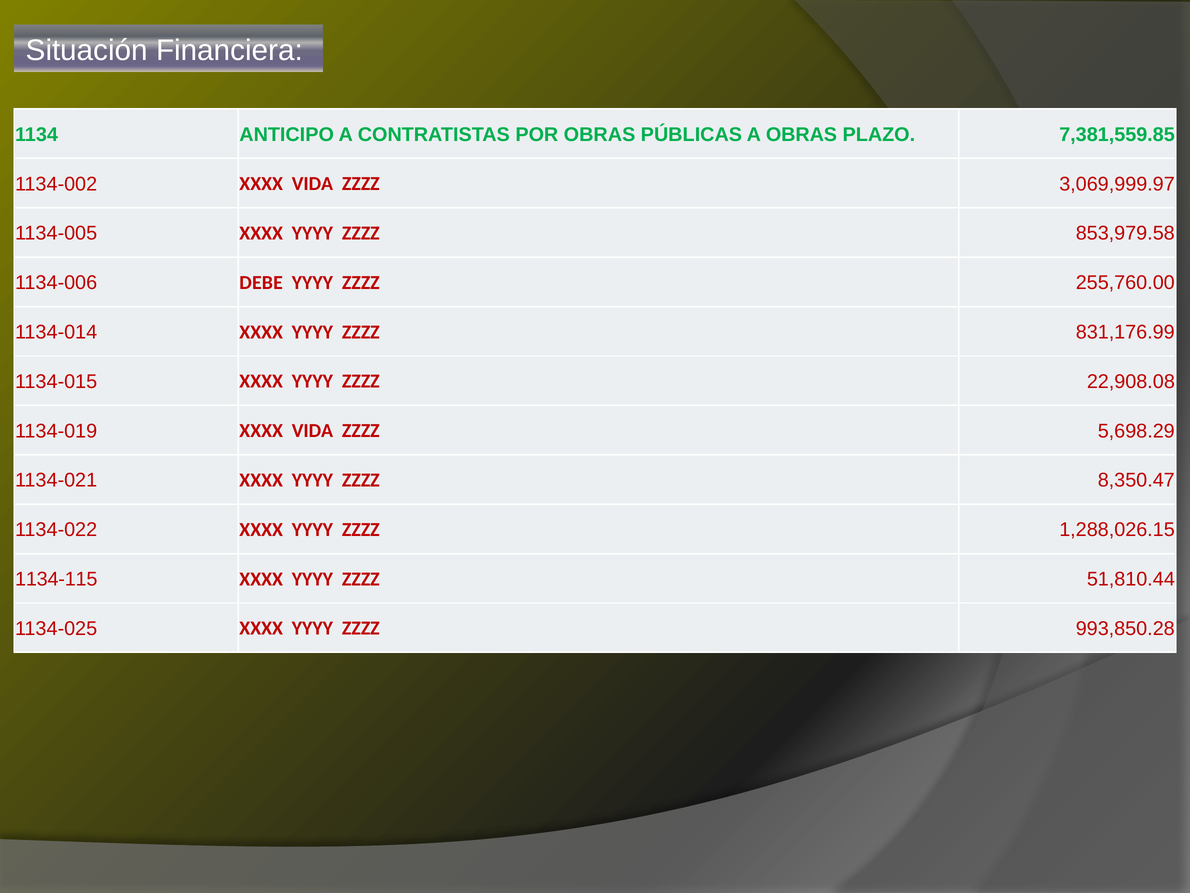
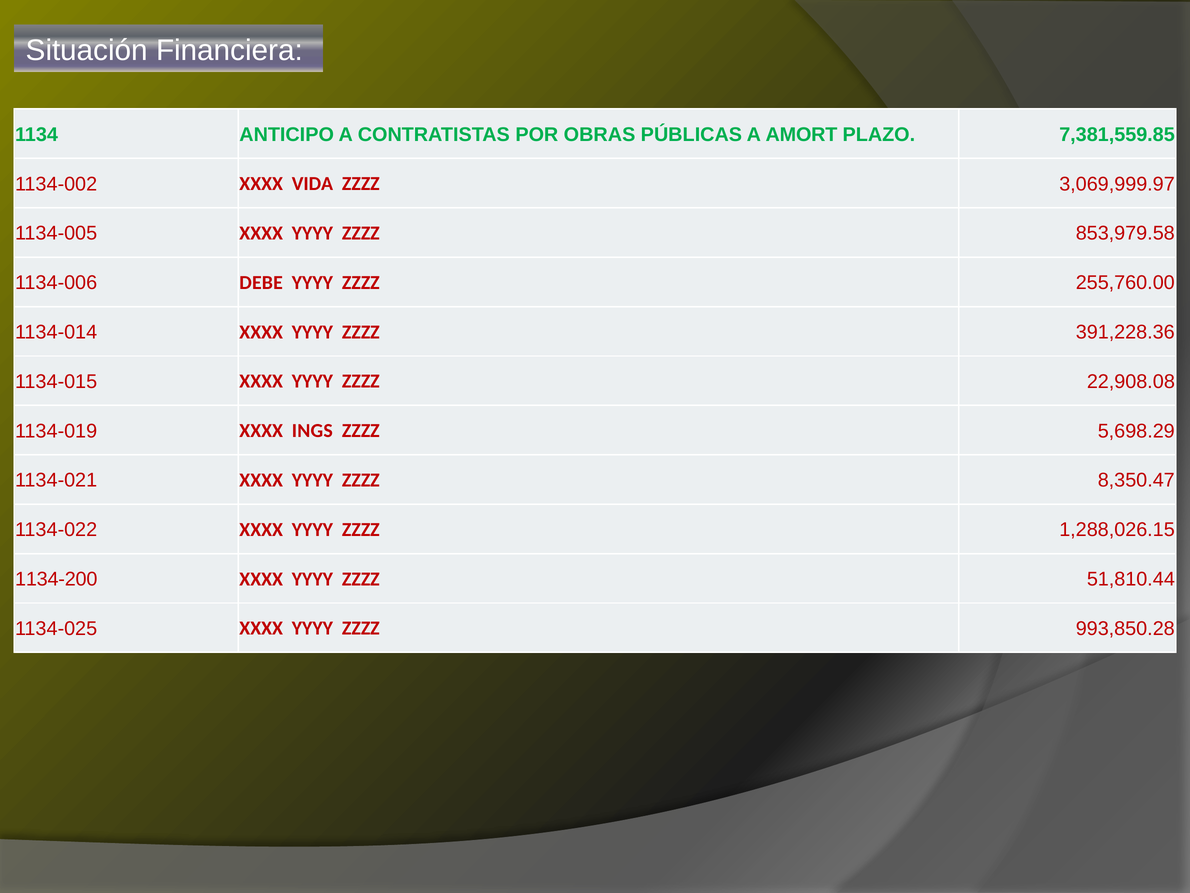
A OBRAS: OBRAS -> AMORT
831,176.99: 831,176.99 -> 391,228.36
1134-019 XXXX VIDA: VIDA -> INGS
1134-115: 1134-115 -> 1134-200
